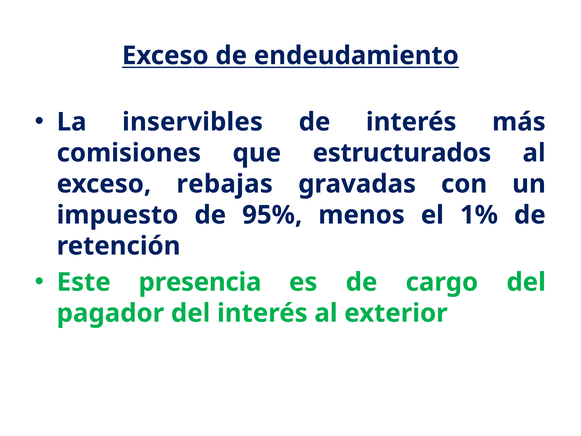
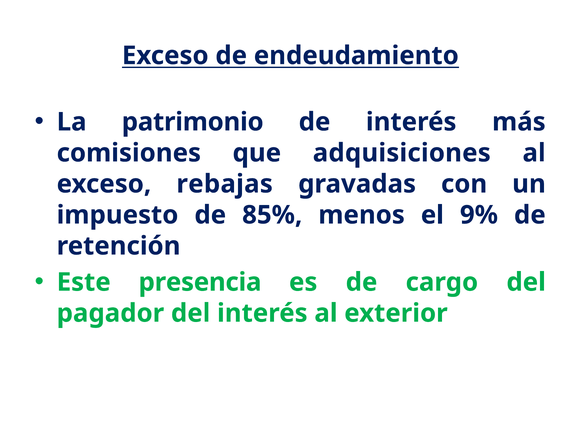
inservibles: inservibles -> patrimonio
estructurados: estructurados -> adquisiciones
95%: 95% -> 85%
1%: 1% -> 9%
